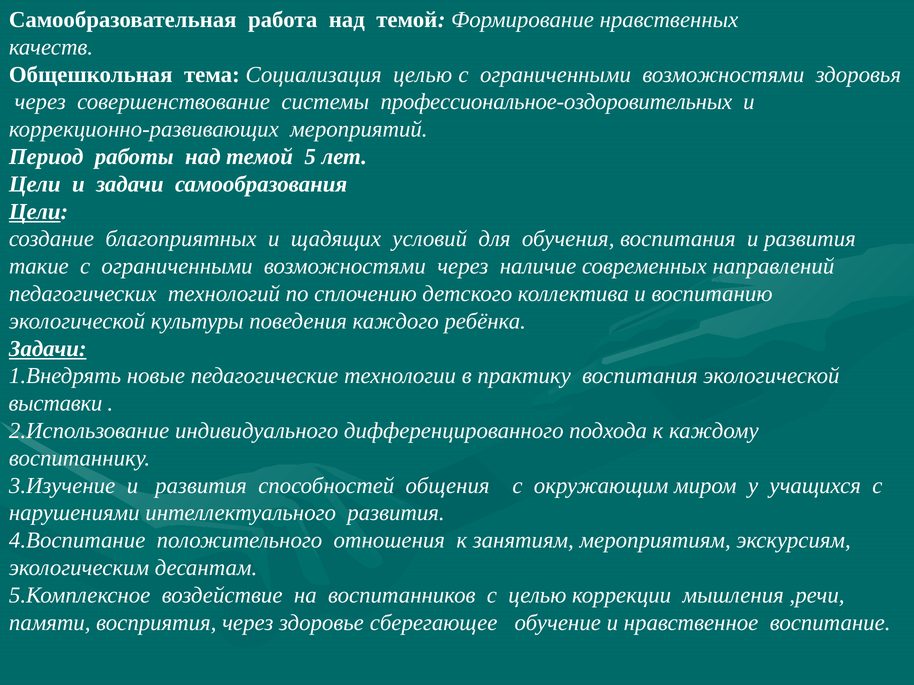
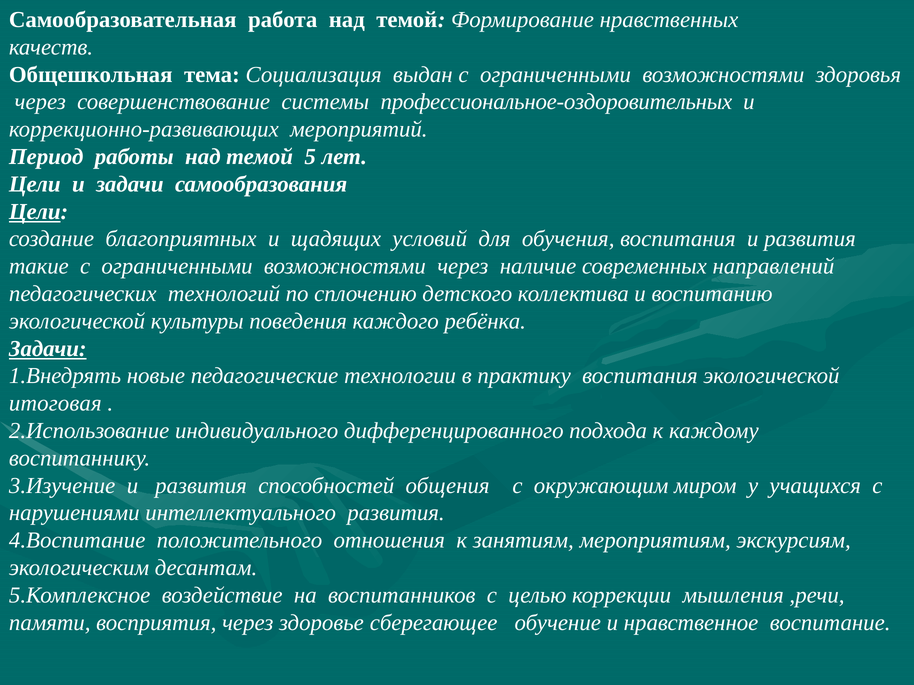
Социализация целью: целью -> выдан
выставки: выставки -> итоговая
